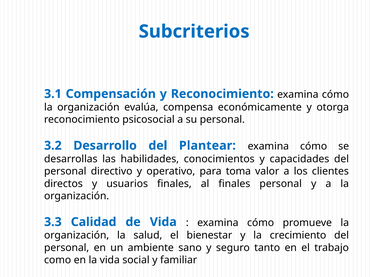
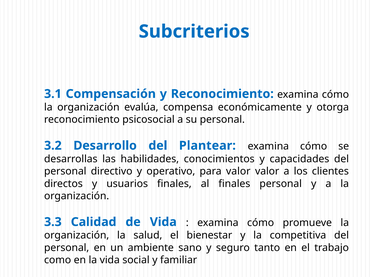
para toma: toma -> valor
crecimiento: crecimiento -> competitiva
